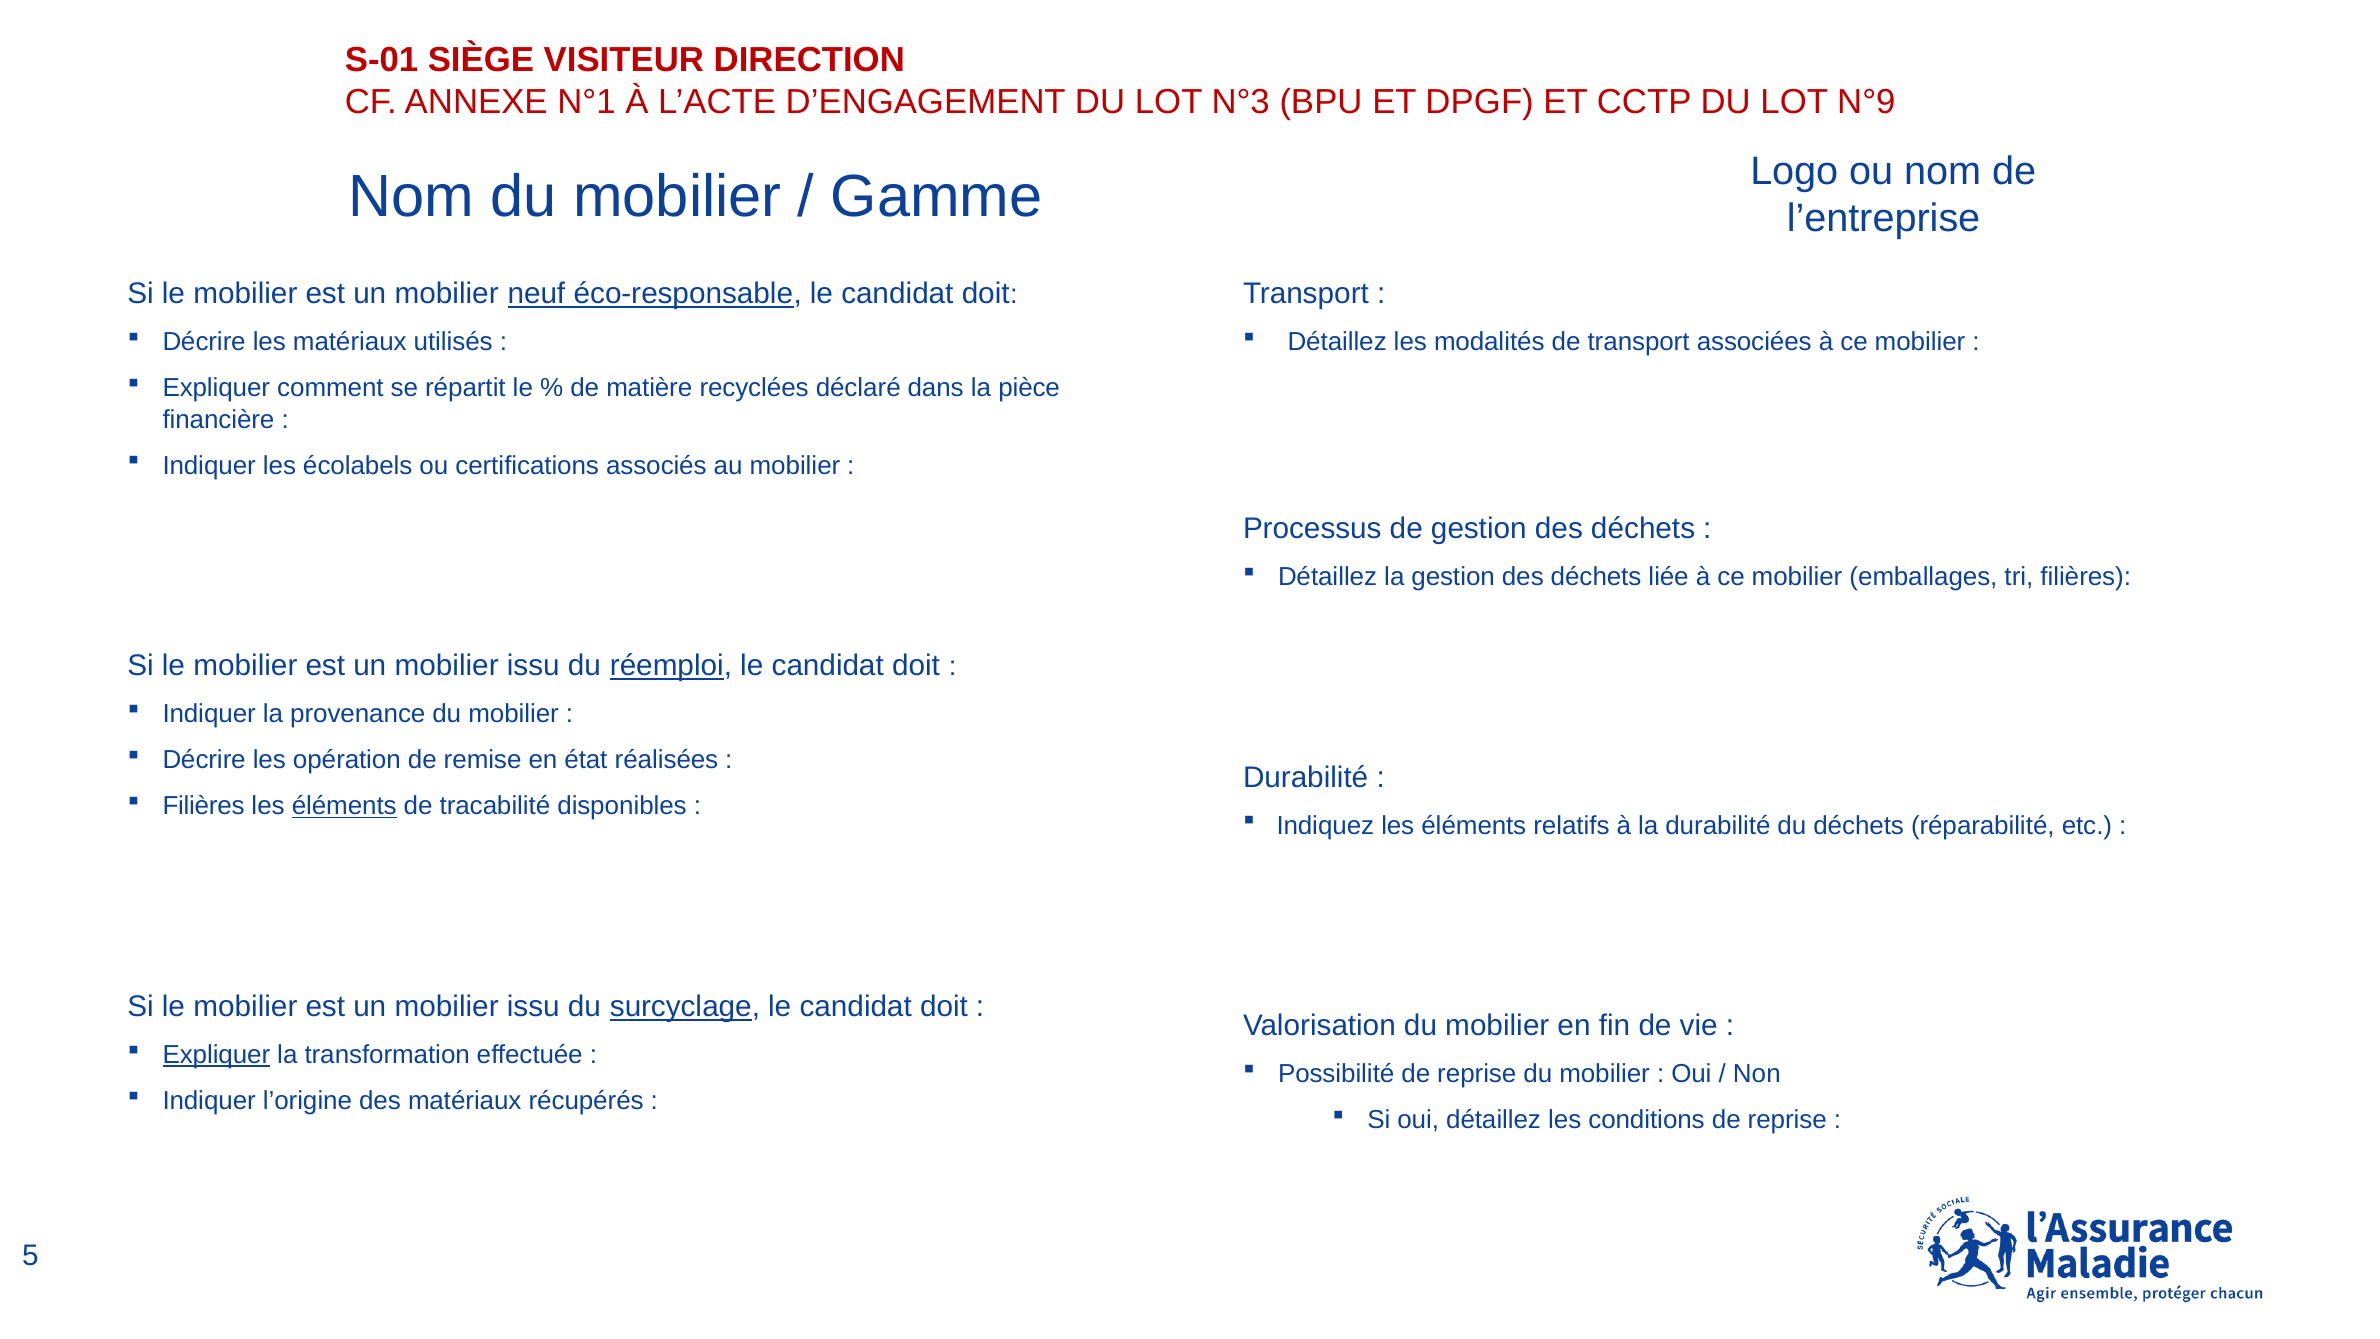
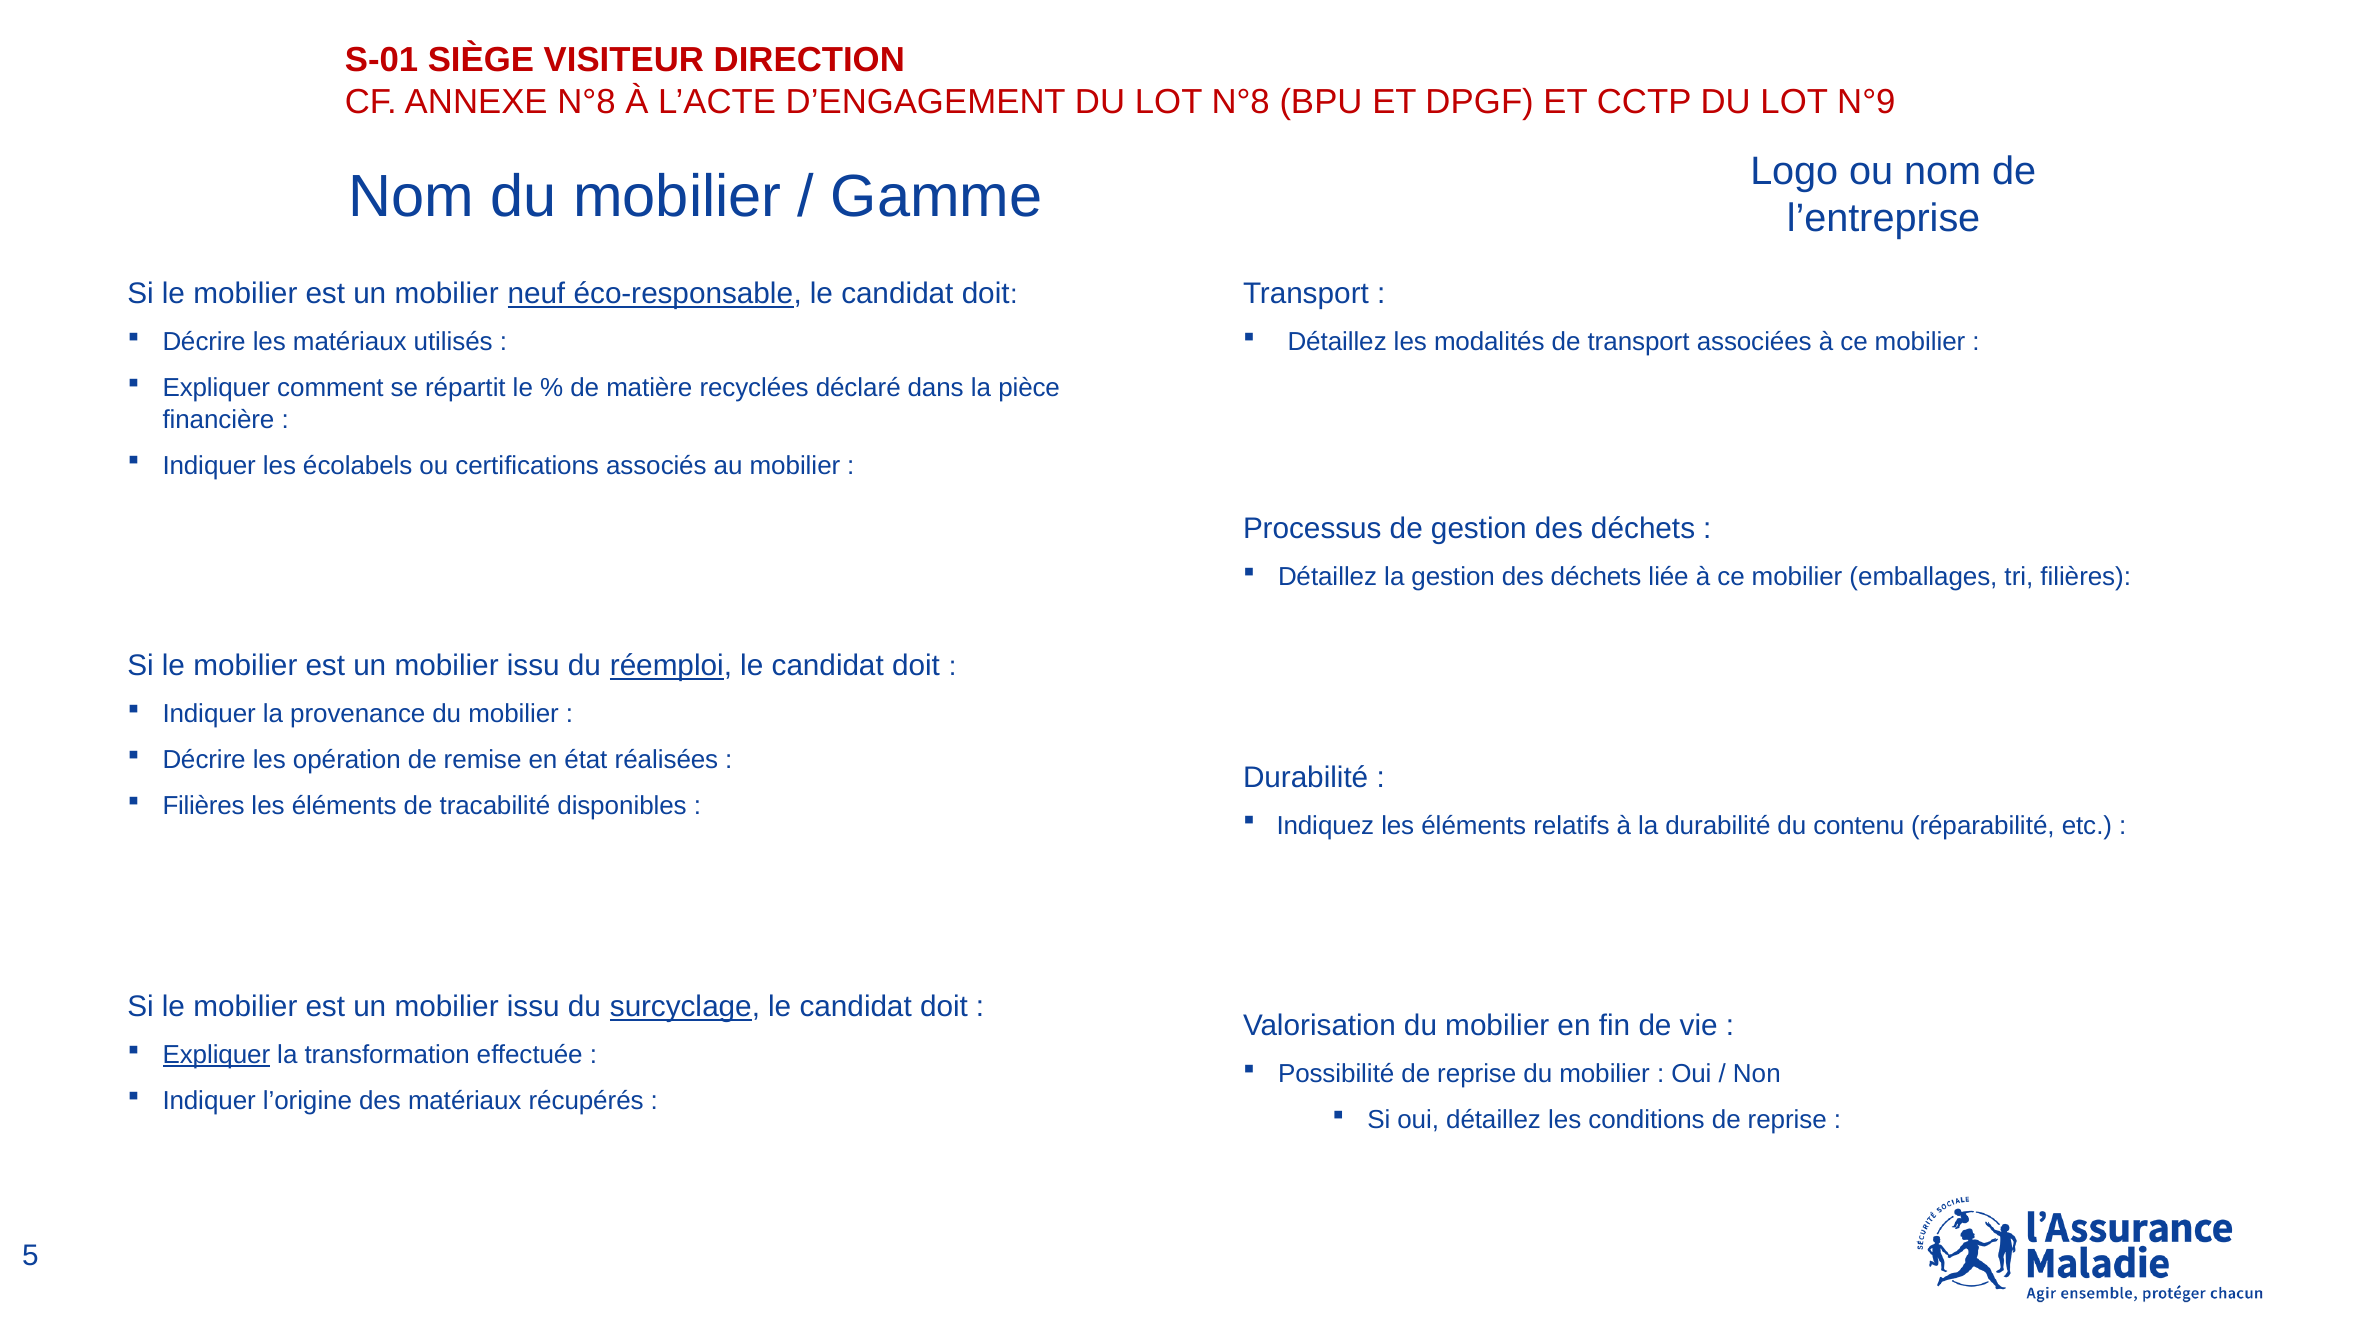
ANNEXE N°1: N°1 -> N°8
LOT N°3: N°3 -> N°8
éléments at (344, 806) underline: present -> none
du déchets: déchets -> contenu
